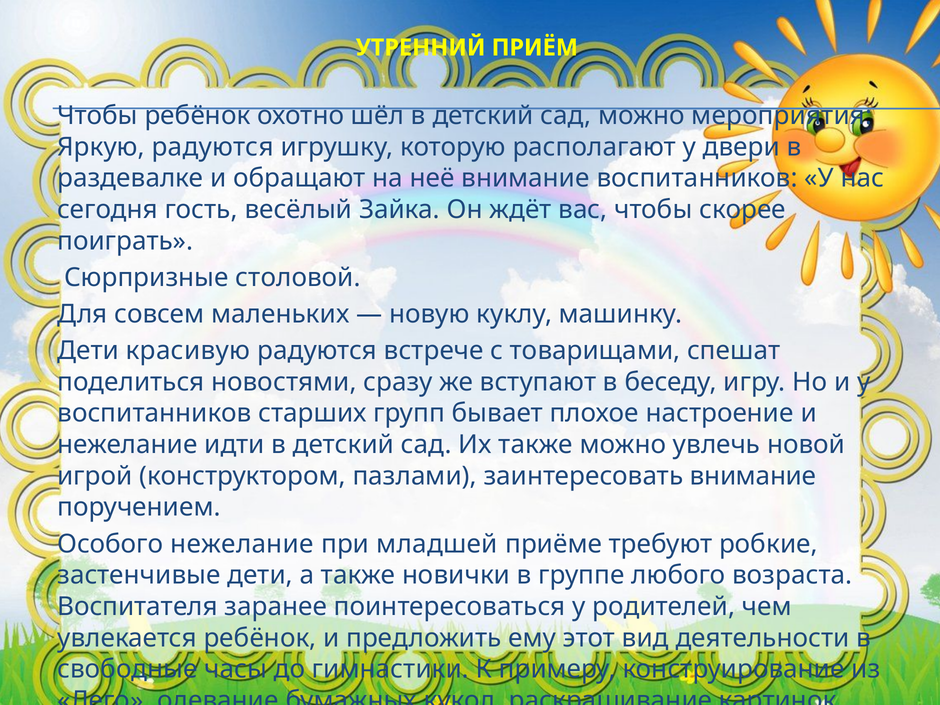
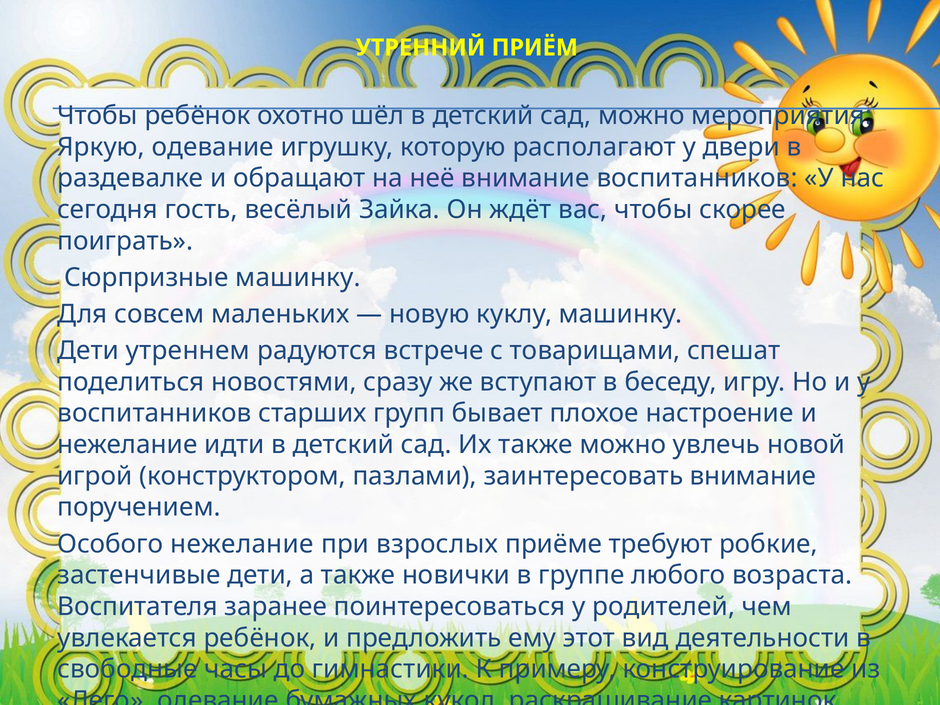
Яркую радуются: радуются -> одевание
Сюрпризные столовой: столовой -> машинку
красивую: красивую -> утреннем
младшей: младшей -> взрослых
